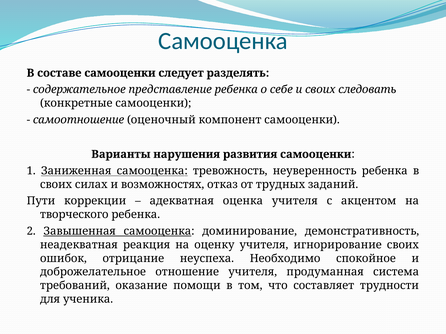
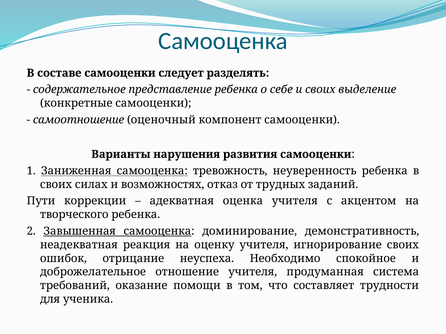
следовать: следовать -> выделение
